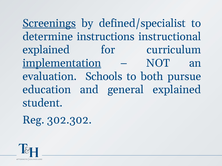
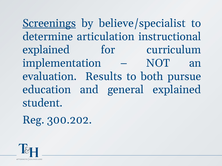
defined/specialist: defined/specialist -> believe/specialist
instructions: instructions -> articulation
implementation underline: present -> none
Schools: Schools -> Results
302.302: 302.302 -> 300.202
